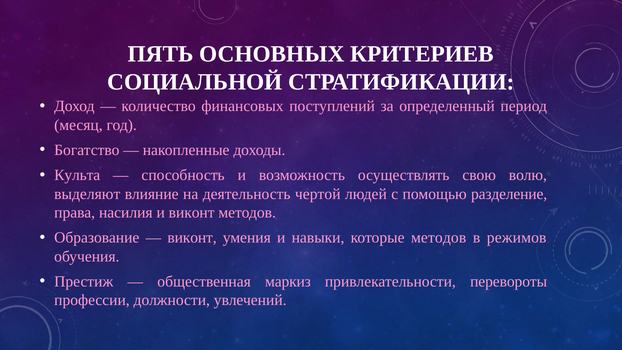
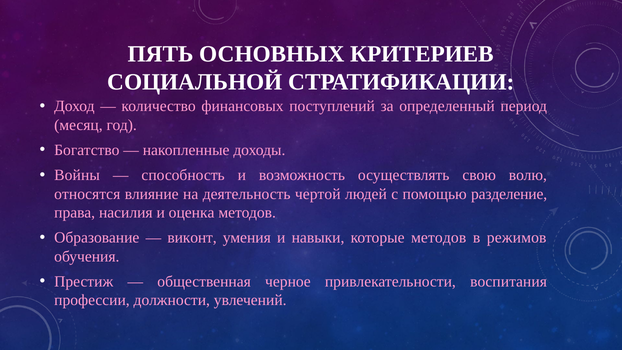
Культа: Культа -> Войны
выделяют: выделяют -> относятся
и виконт: виконт -> оценка
маркиз: маркиз -> черное
перевороты: перевороты -> воспитания
